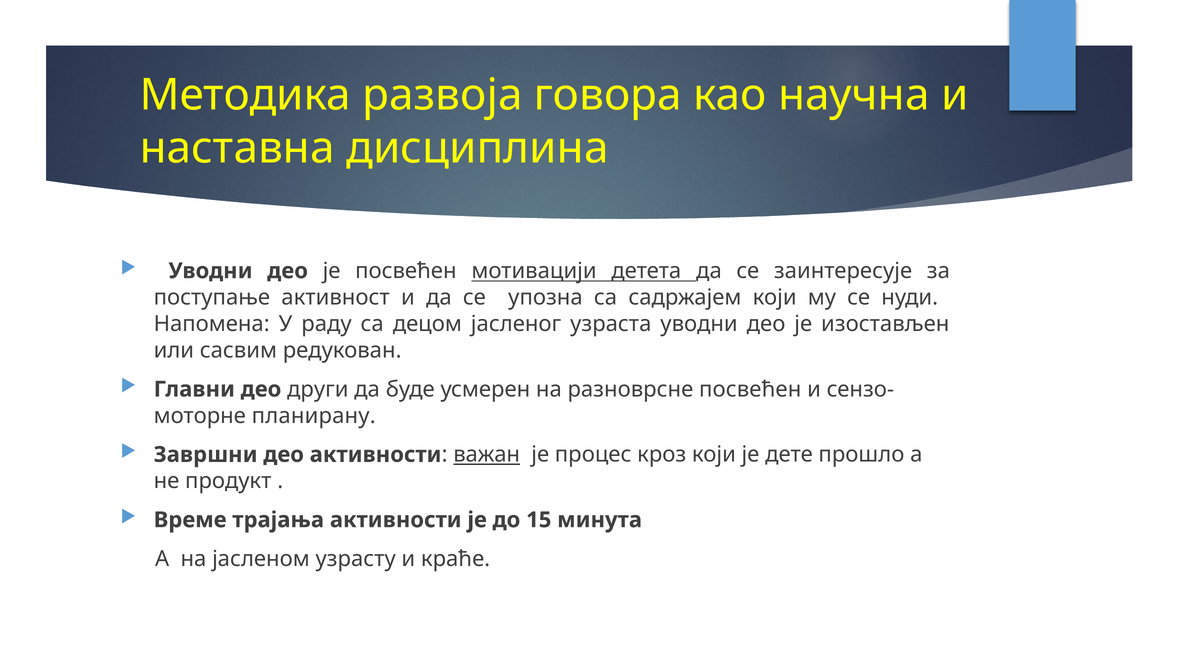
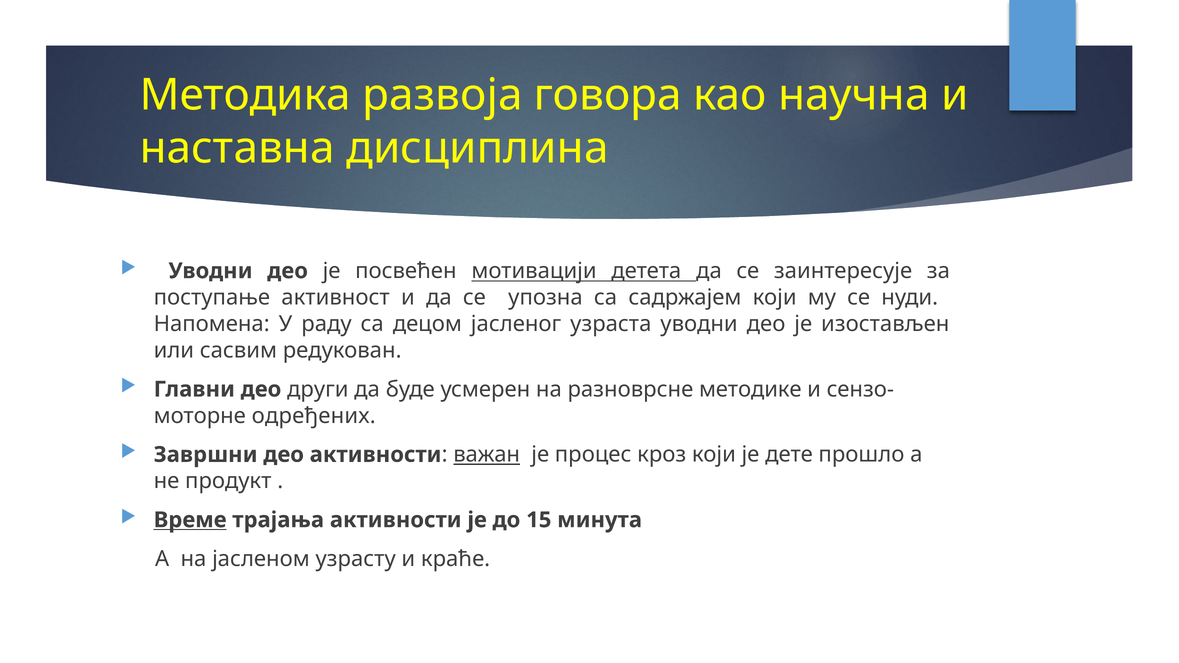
разноврсне посвећен: посвећен -> методике
планирану: планирану -> одређених
Време underline: none -> present
